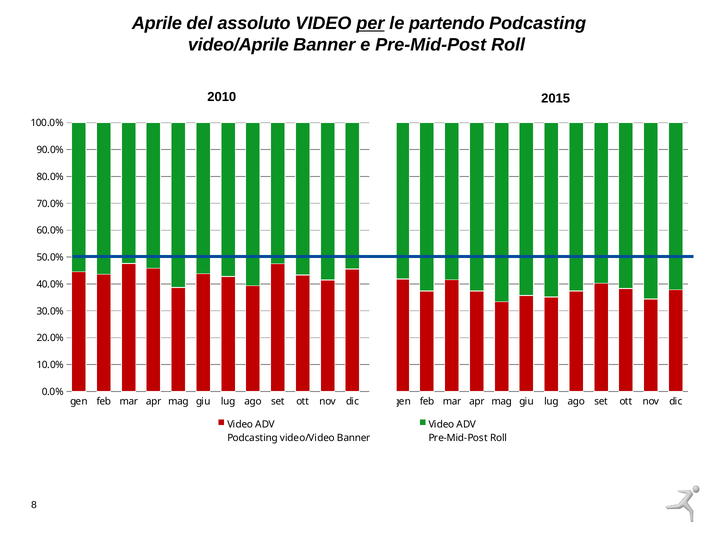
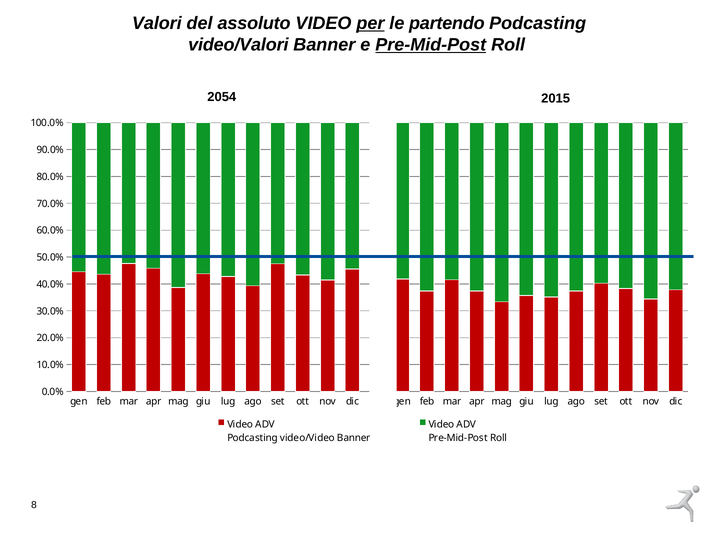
Aprile: Aprile -> Valori
video/Aprile: video/Aprile -> video/Valori
Pre-Mid-Post at (431, 45) underline: none -> present
2010: 2010 -> 2054
